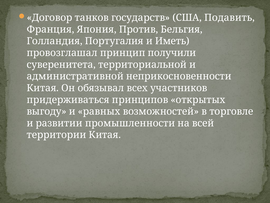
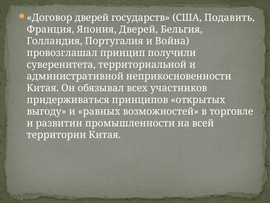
Договор танков: танков -> дверей
Япония Против: Против -> Дверей
Иметь: Иметь -> Война
